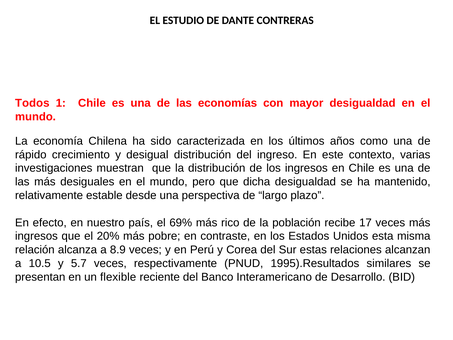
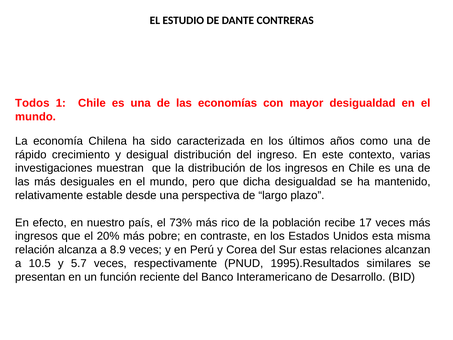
69%: 69% -> 73%
flexible: flexible -> función
